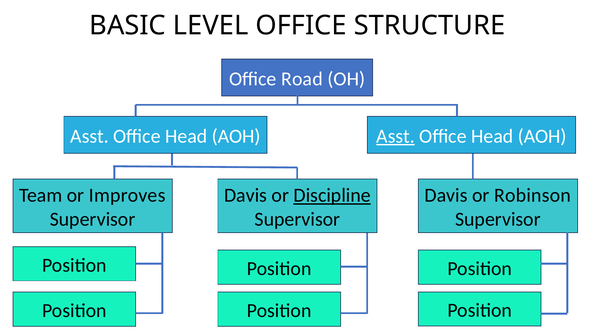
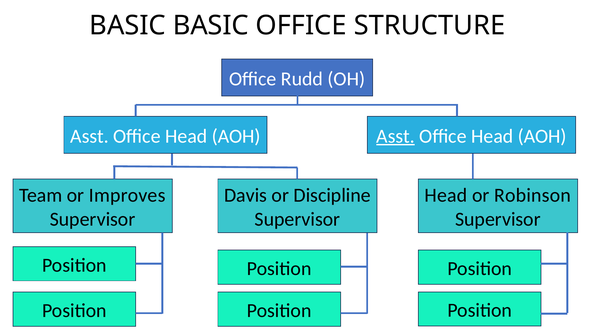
BASIC LEVEL: LEVEL -> BASIC
Road: Road -> Rudd
Discipline underline: present -> none
Davis at (446, 195): Davis -> Head
